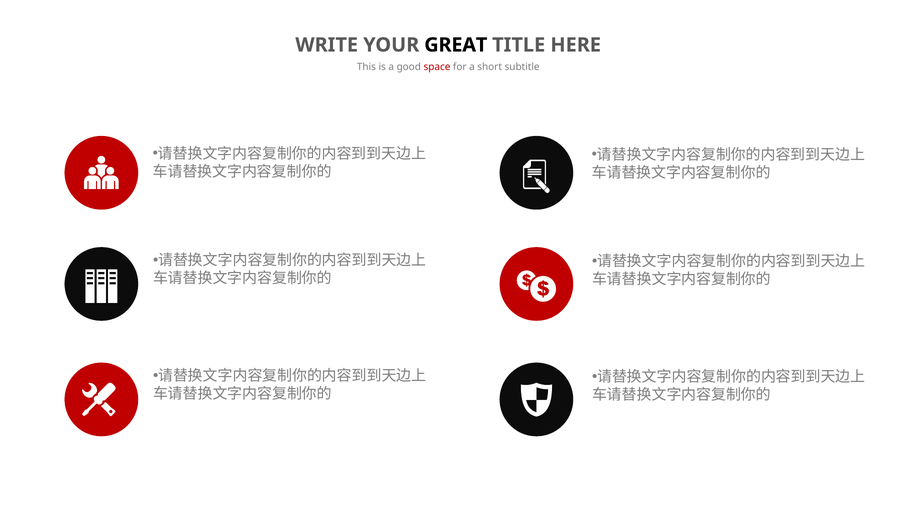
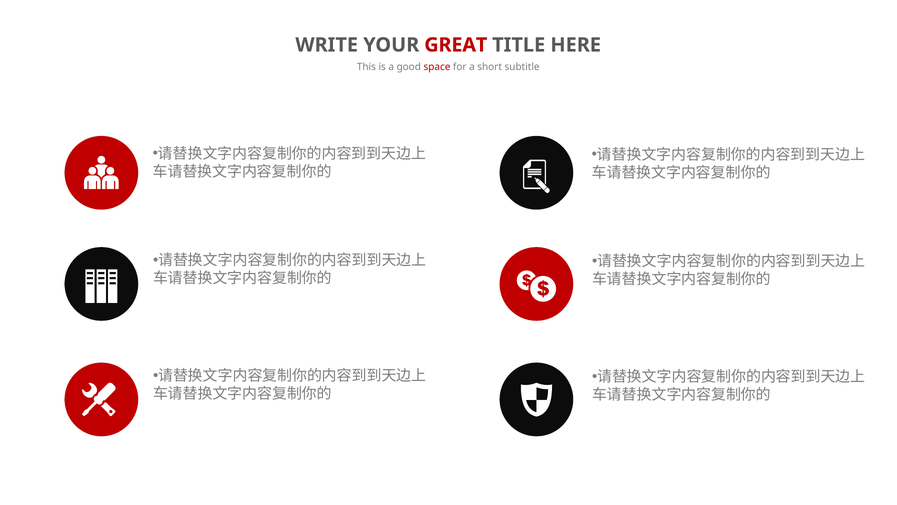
GREAT colour: black -> red
